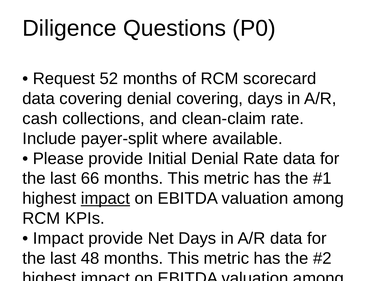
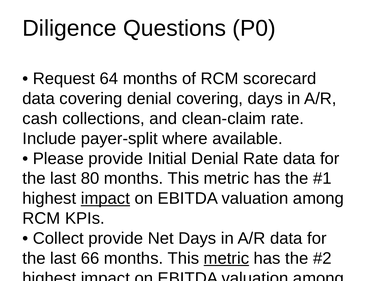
52: 52 -> 64
66: 66 -> 80
Impact at (58, 239): Impact -> Collect
48: 48 -> 66
metric at (226, 259) underline: none -> present
